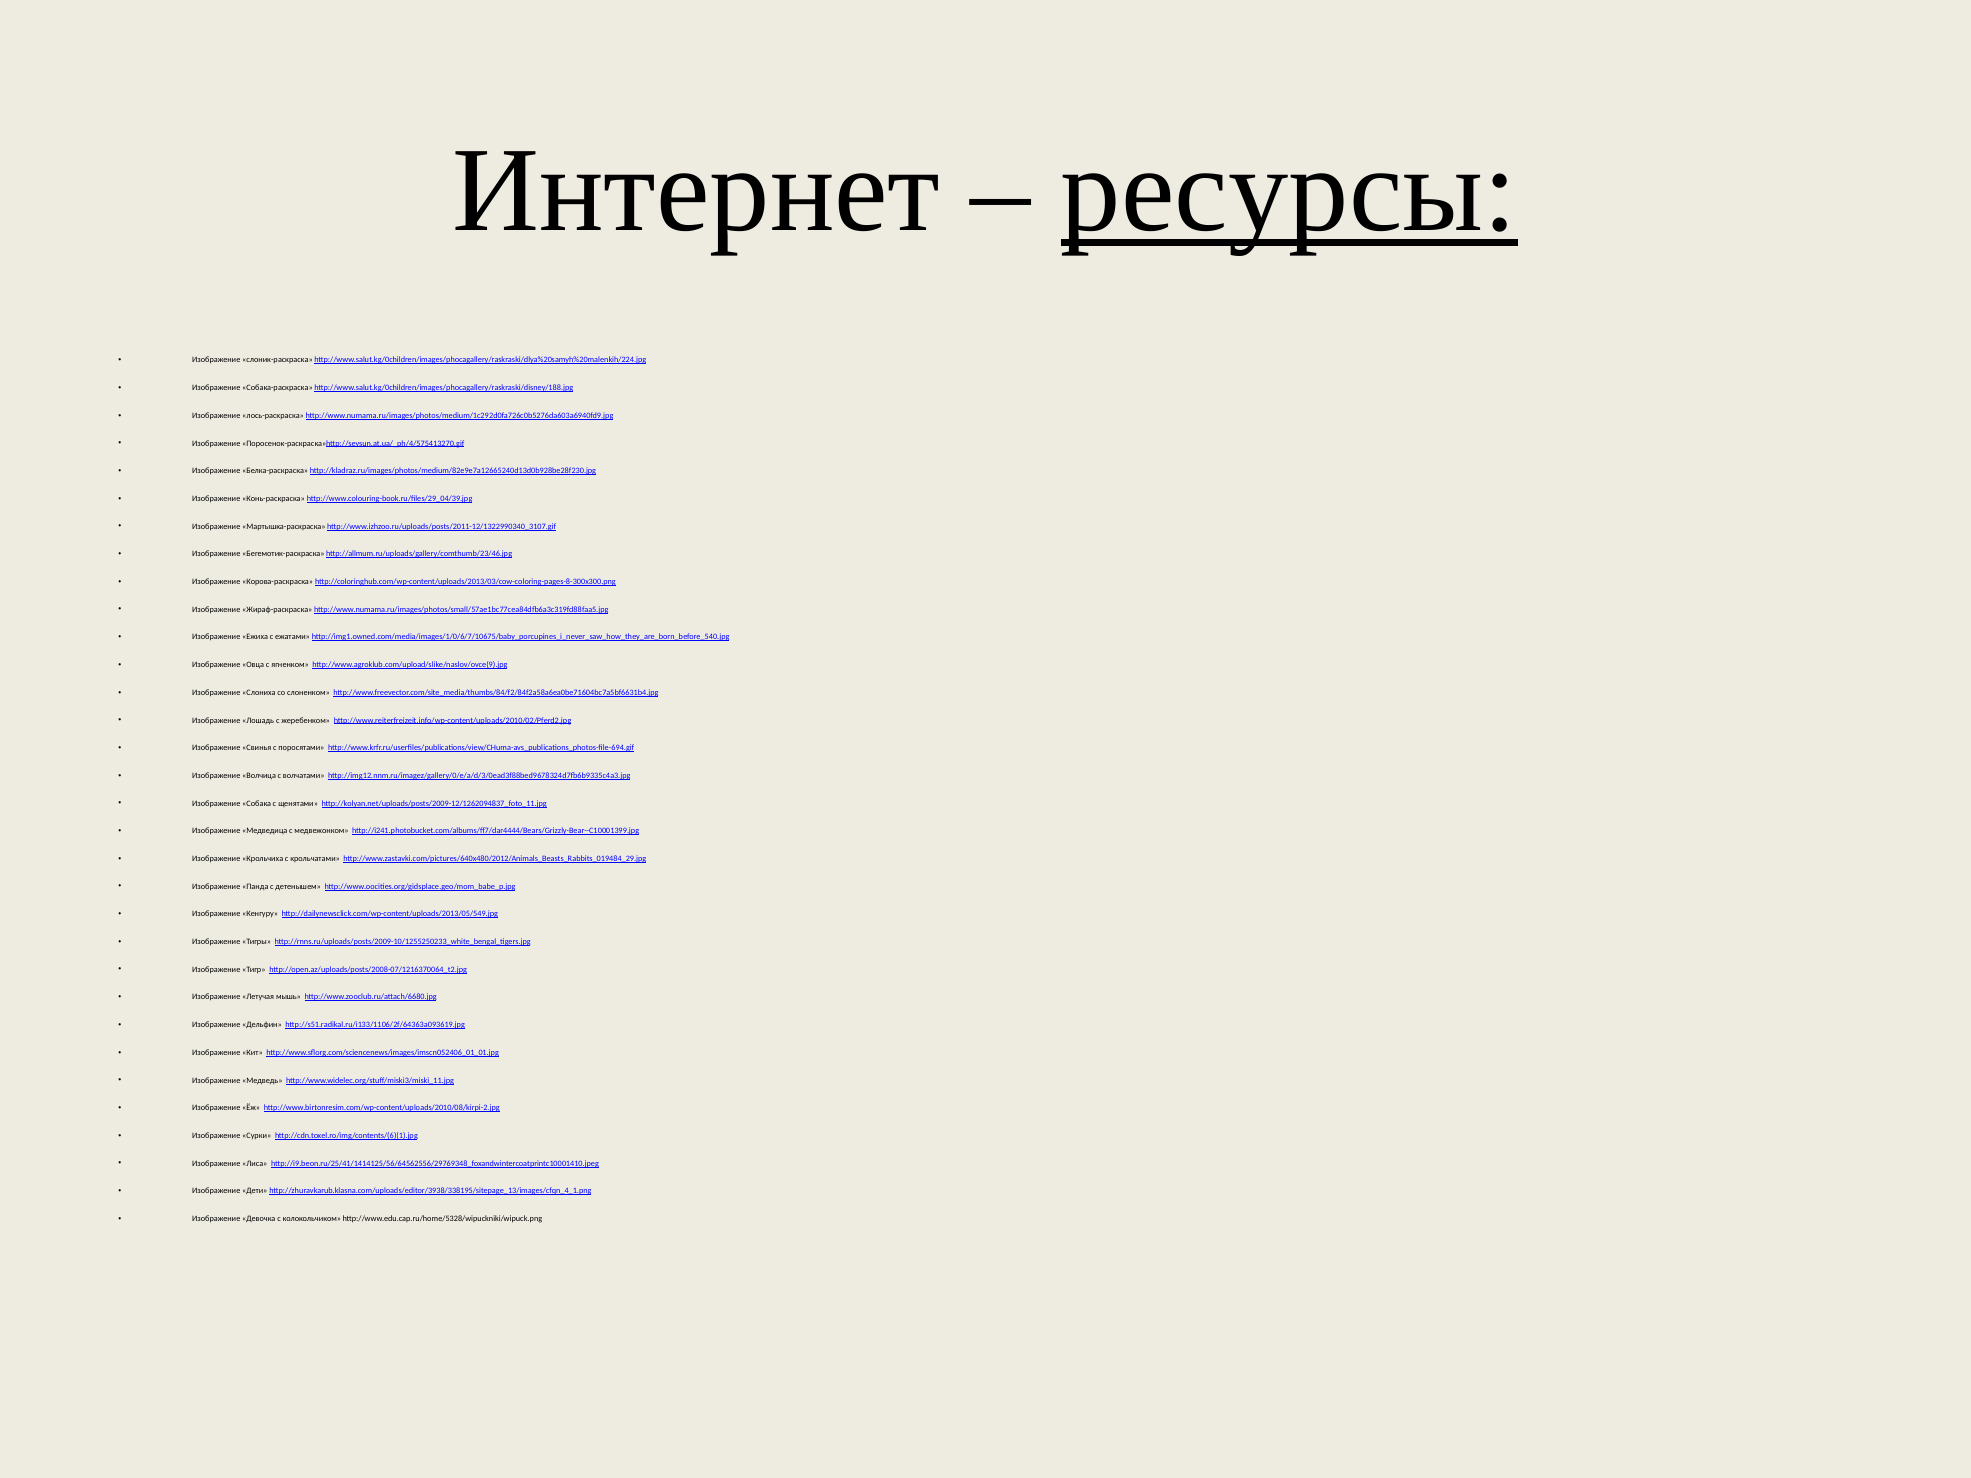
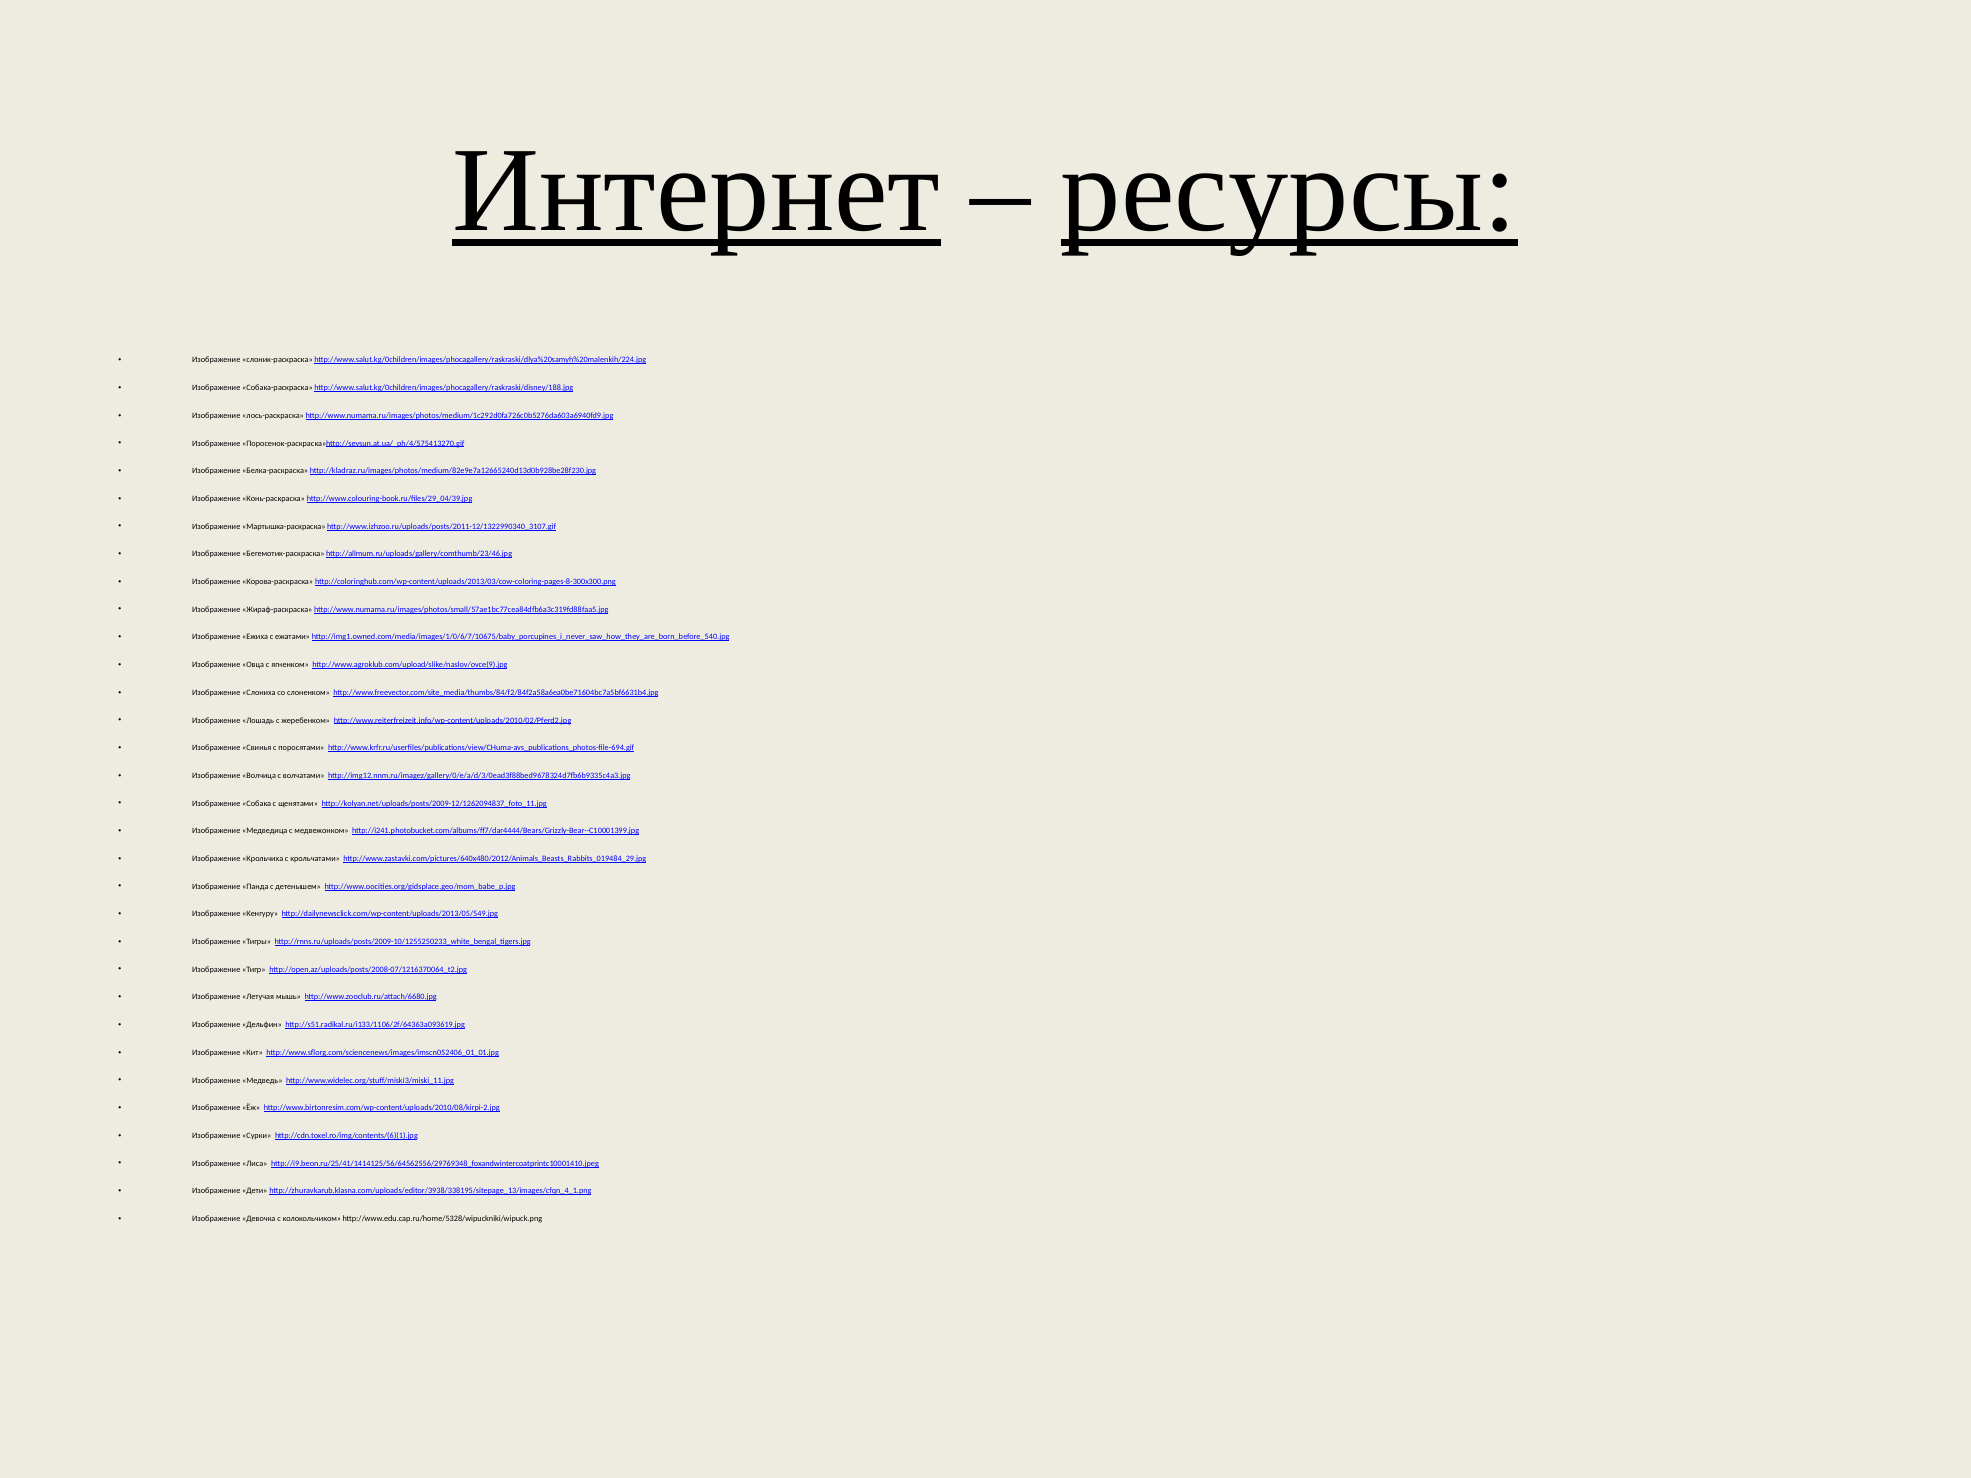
Интернет underline: none -> present
